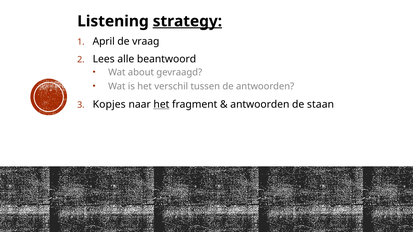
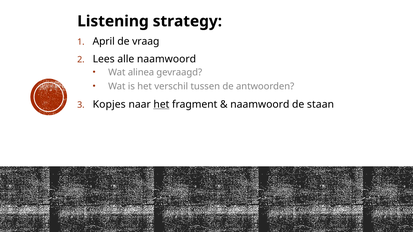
strategy underline: present -> none
alle beantwoord: beantwoord -> naamwoord
about: about -> alinea
antwoorden at (260, 105): antwoorden -> naamwoord
